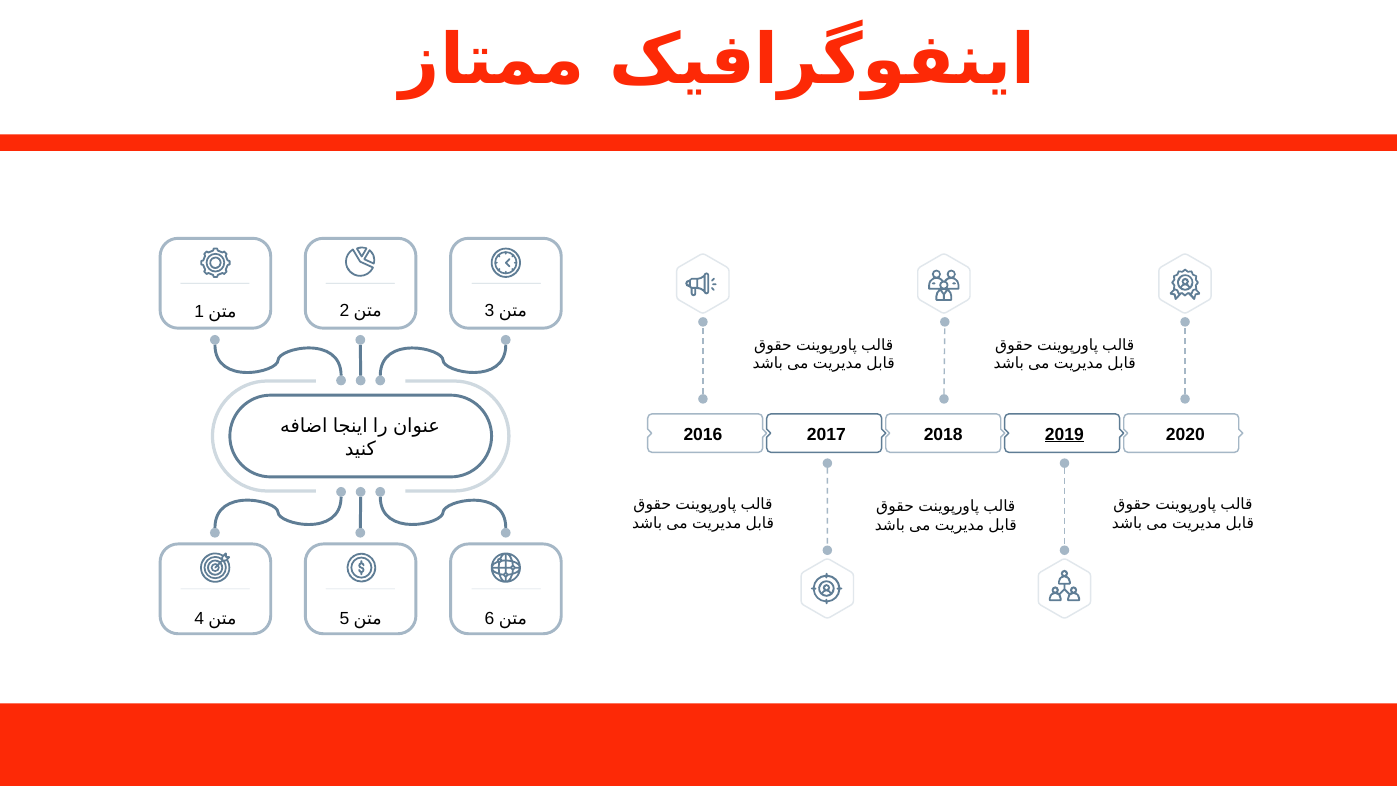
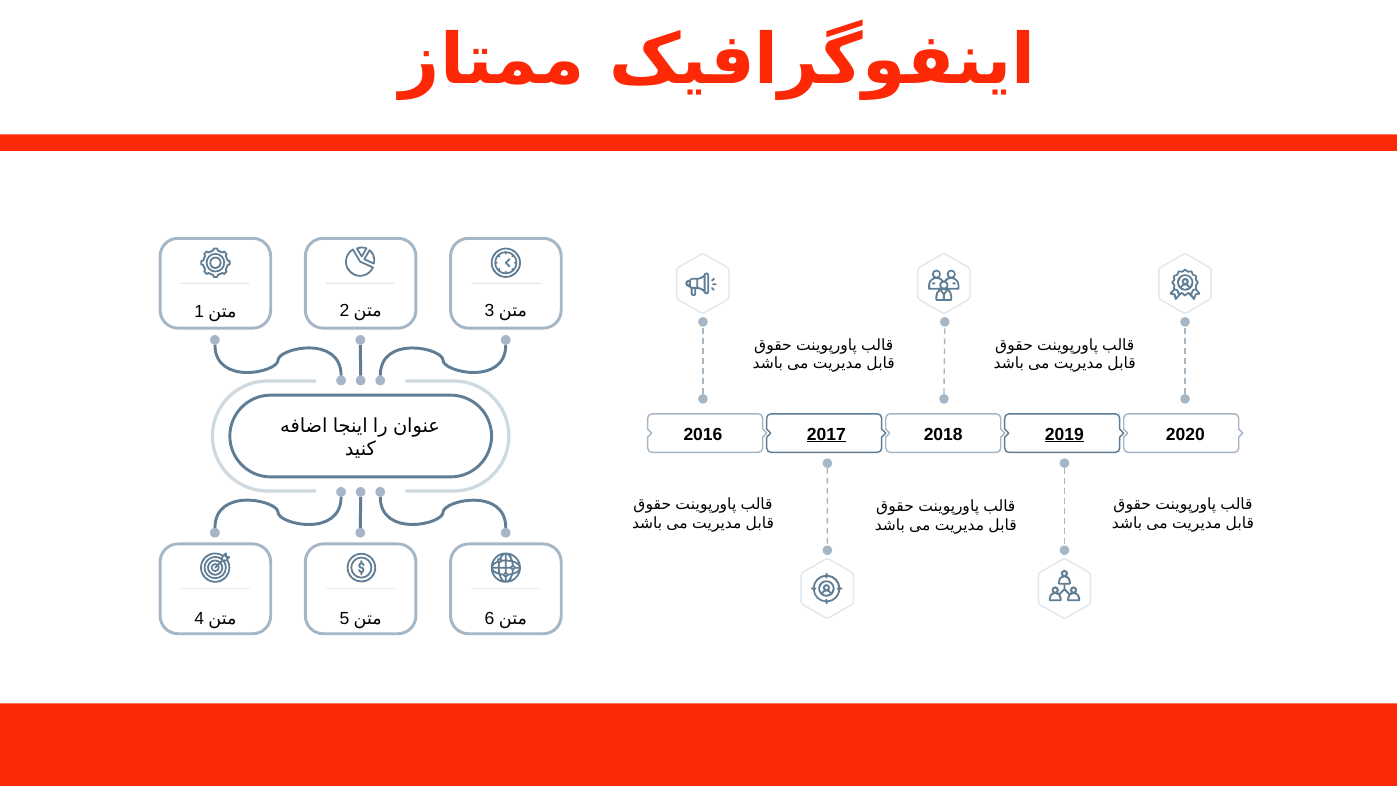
2017 underline: none -> present
